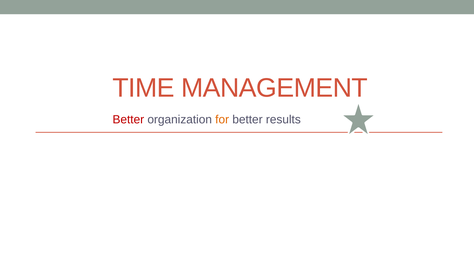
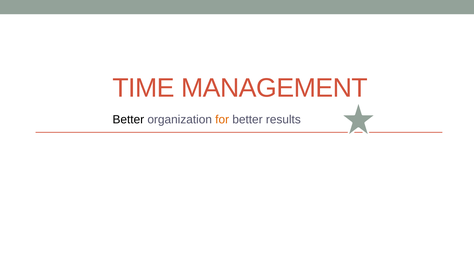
Better at (128, 119) colour: red -> black
